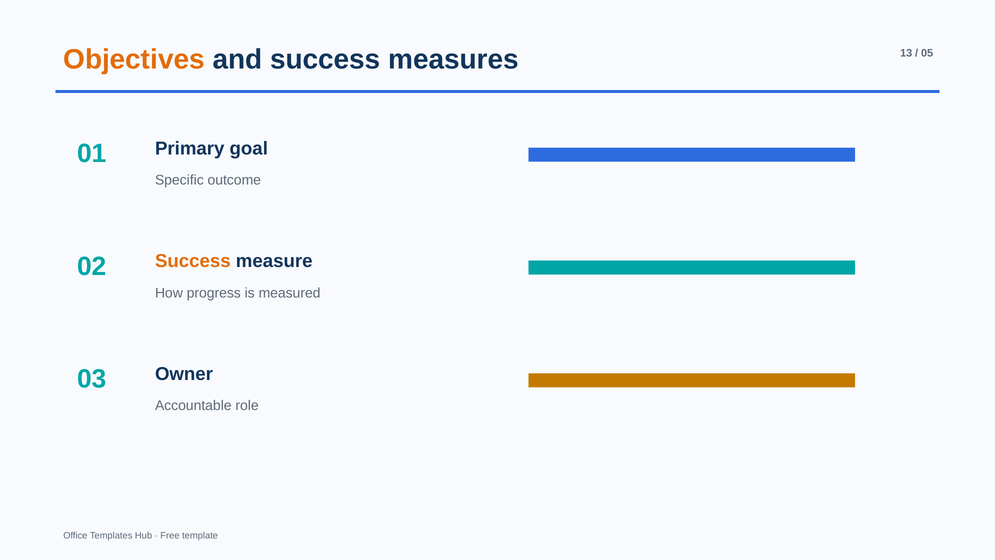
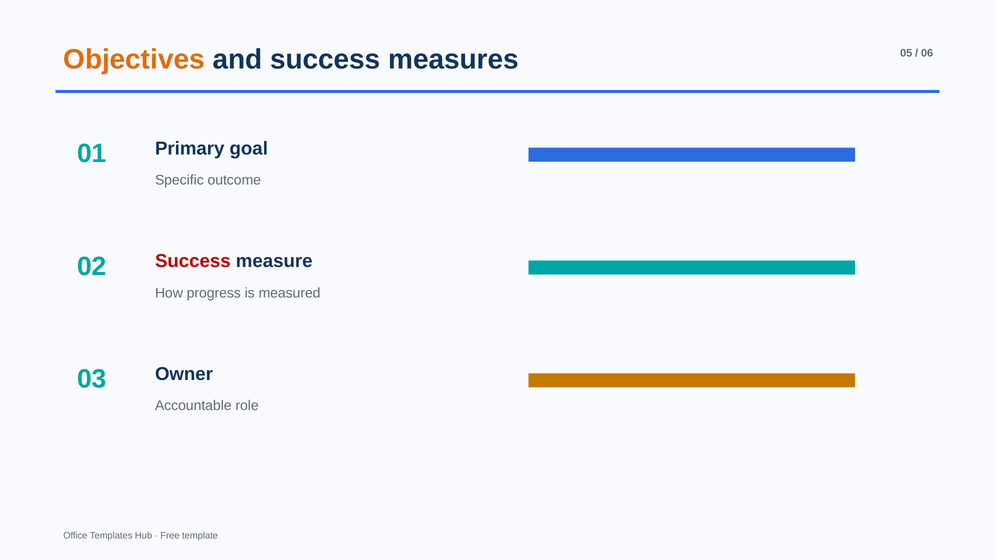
13: 13 -> 05
05: 05 -> 06
Success at (193, 261) colour: orange -> red
